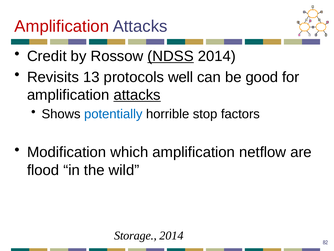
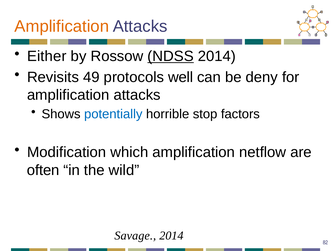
Amplification at (62, 26) colour: red -> orange
Credit: Credit -> Either
13: 13 -> 49
good: good -> deny
attacks at (137, 95) underline: present -> none
flood: flood -> often
Storage: Storage -> Savage
